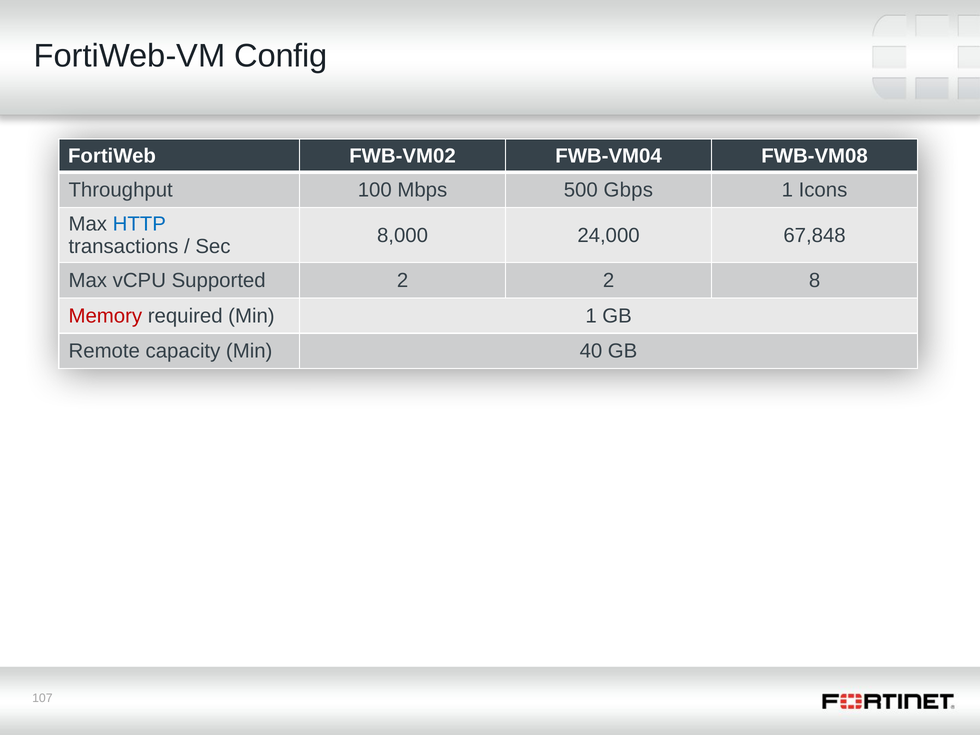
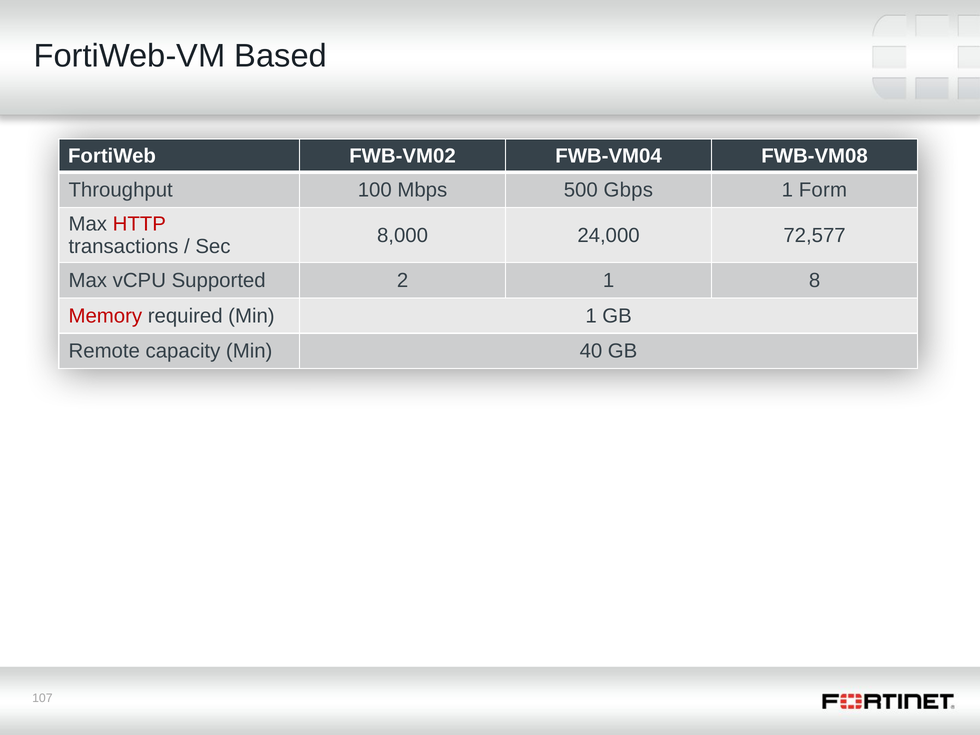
Config: Config -> Based
Icons: Icons -> Form
HTTP colour: blue -> red
67,848: 67,848 -> 72,577
2 2: 2 -> 1
